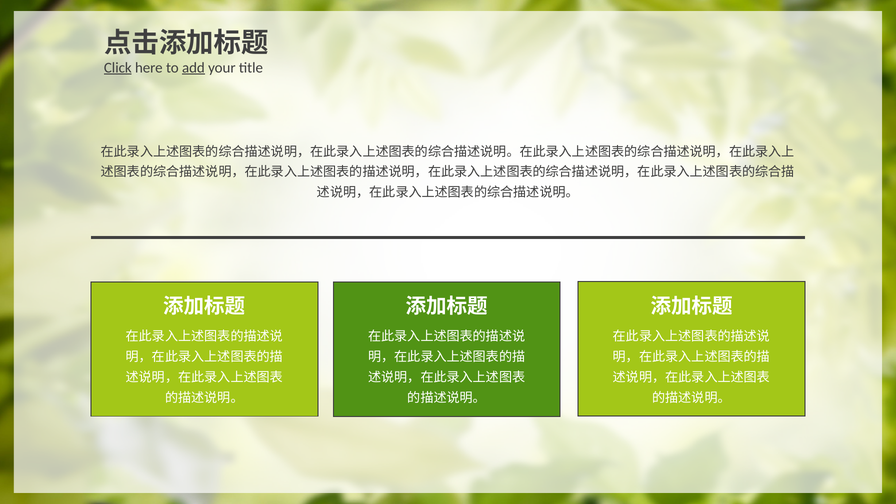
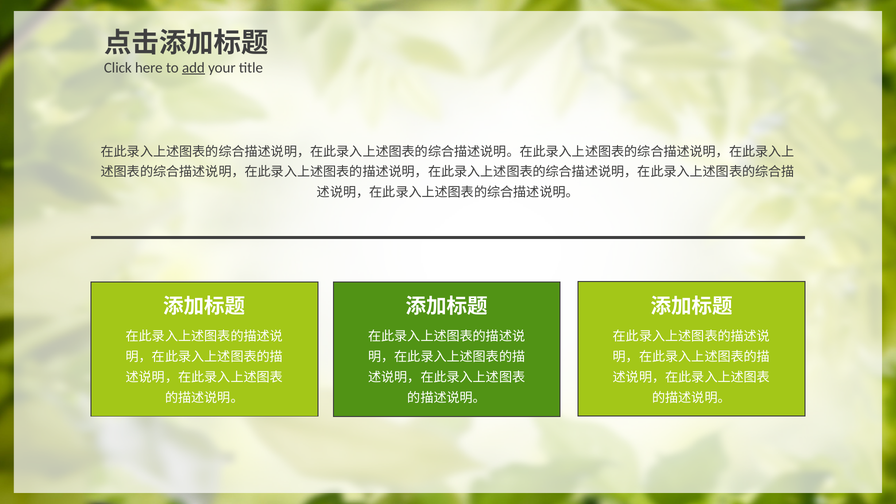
Click underline: present -> none
